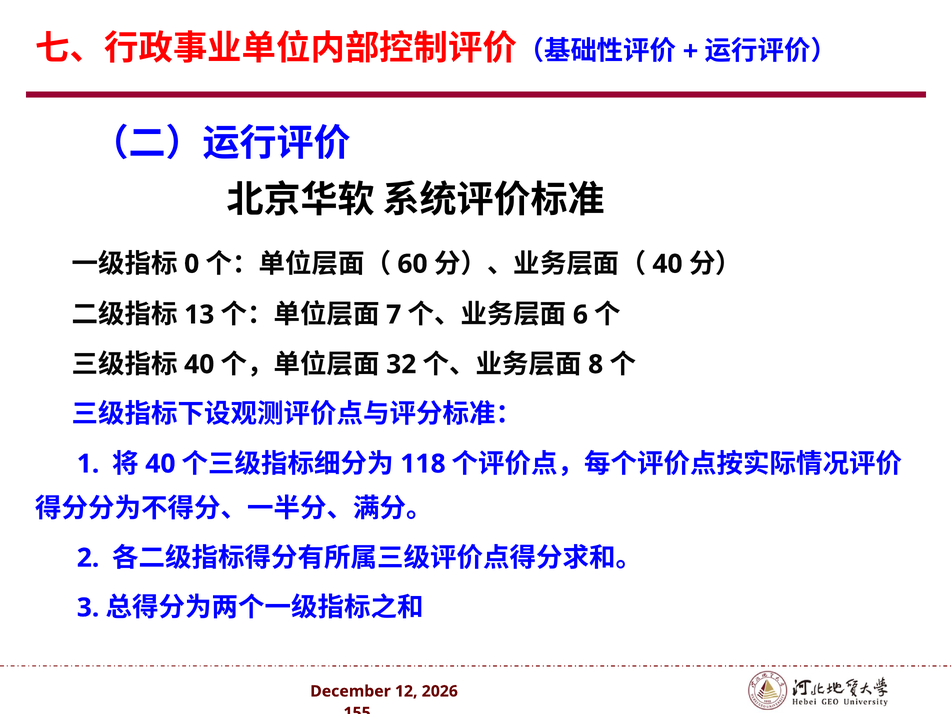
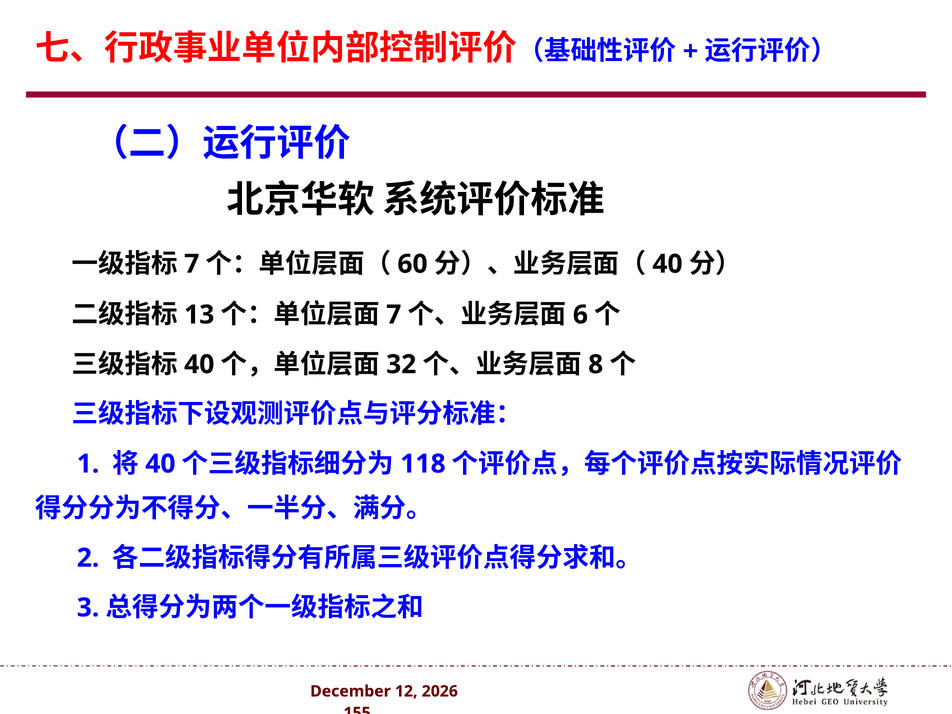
0 at (192, 264): 0 -> 7
